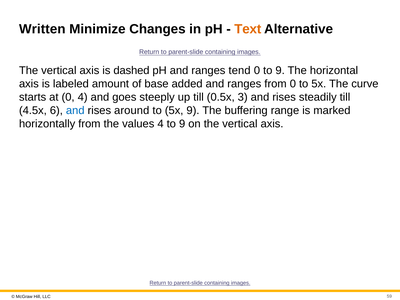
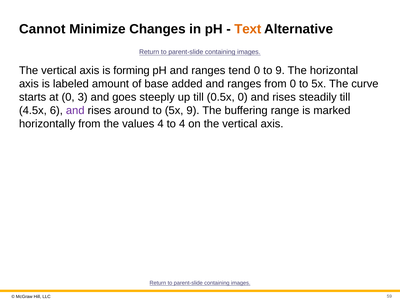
Written: Written -> Cannot
dashed: dashed -> forming
0 4: 4 -> 3
0.5x 3: 3 -> 0
and at (75, 111) colour: blue -> purple
4 to 9: 9 -> 4
